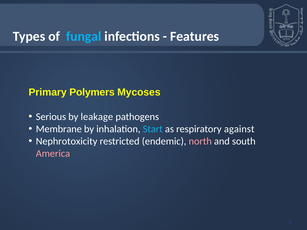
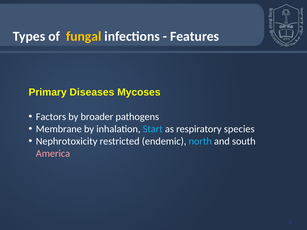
fungal colour: light blue -> yellow
Polymers: Polymers -> Diseases
Serious: Serious -> Factors
leakage: leakage -> broader
against: against -> species
north colour: pink -> light blue
